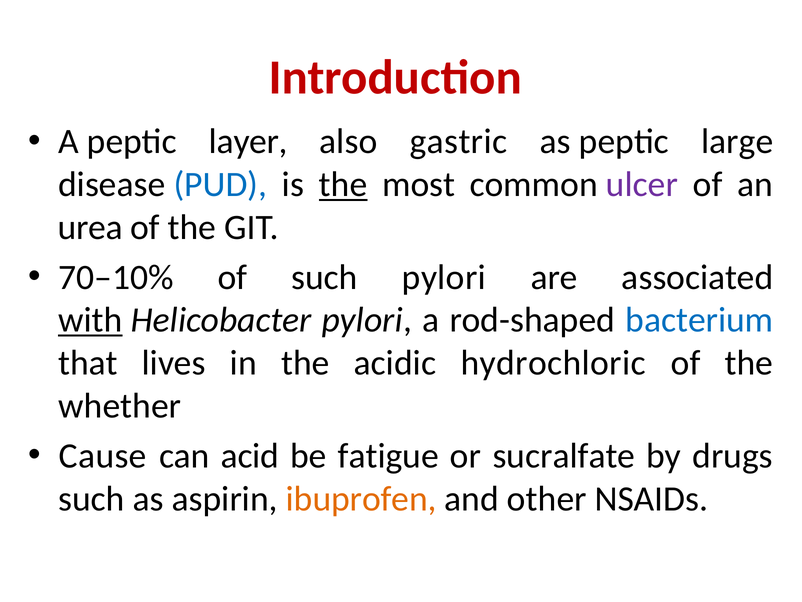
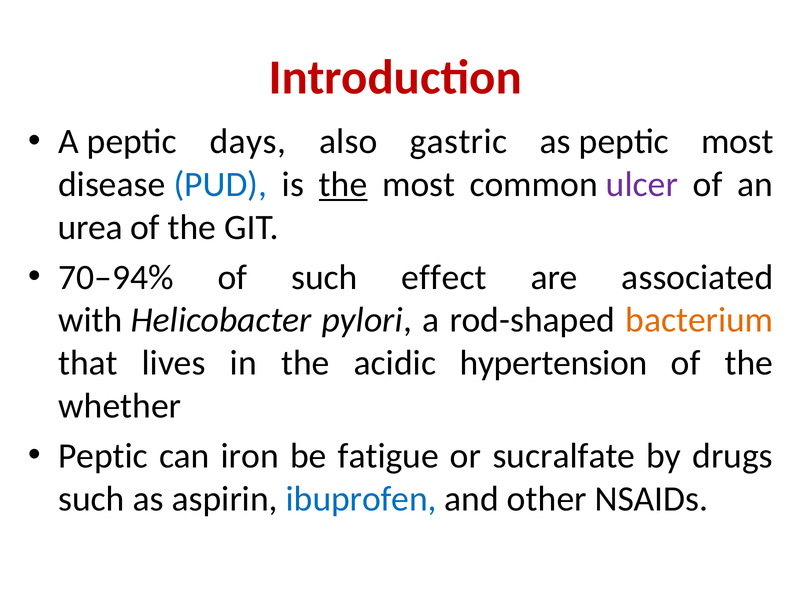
layer: layer -> days
peptic large: large -> most
70–10%: 70–10% -> 70–94%
such pylori: pylori -> effect
with underline: present -> none
bacterium colour: blue -> orange
hydrochloric: hydrochloric -> hypertension
Cause at (103, 456): Cause -> Peptic
acid: acid -> iron
ibuprofen colour: orange -> blue
